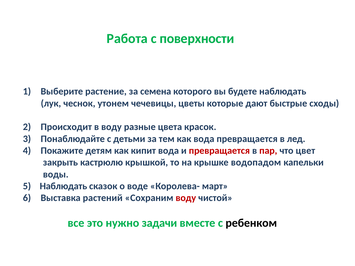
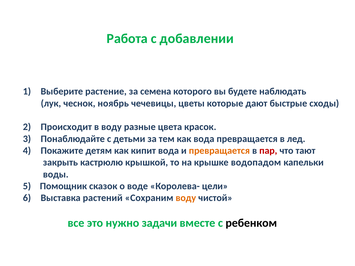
поверхности: поверхности -> добавлении
утонем: утонем -> ноябрь
превращается at (219, 151) colour: red -> orange
цвет: цвет -> тают
5 Наблюдать: Наблюдать -> Помощник
март: март -> цели
воду at (186, 198) colour: red -> orange
